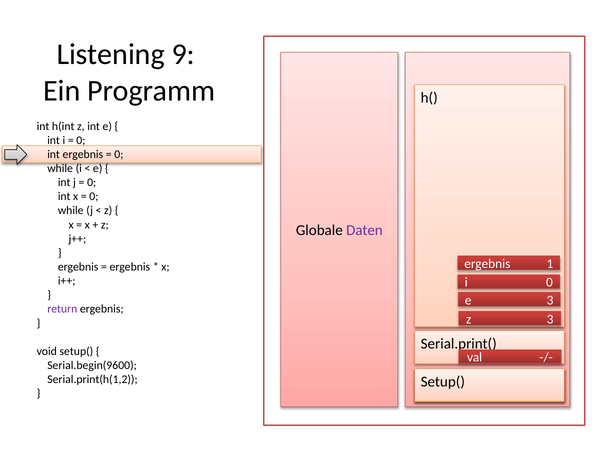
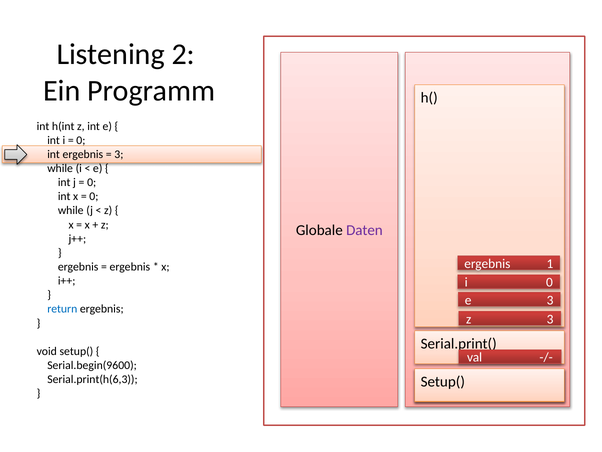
9: 9 -> 2
0 at (119, 154): 0 -> 3
return colour: purple -> blue
Serial.print(h(1,2: Serial.print(h(1,2 -> Serial.print(h(6,3
